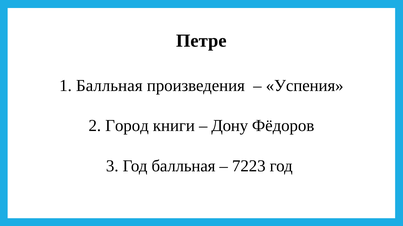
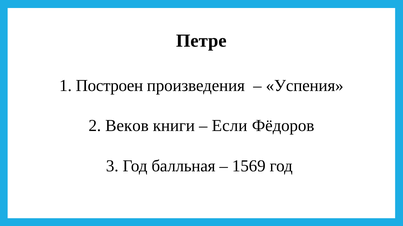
1 Балльная: Балльная -> Построен
Город: Город -> Веков
Дону: Дону -> Если
7223: 7223 -> 1569
